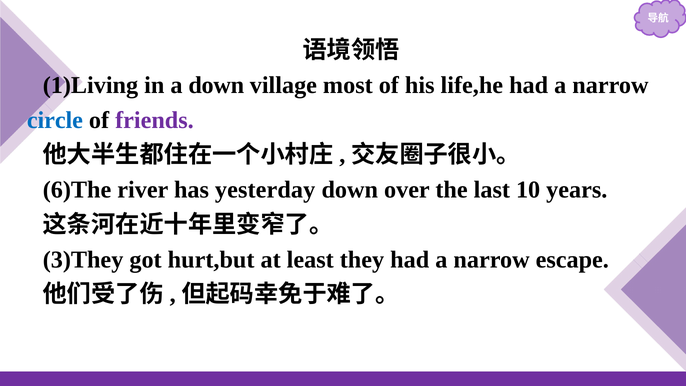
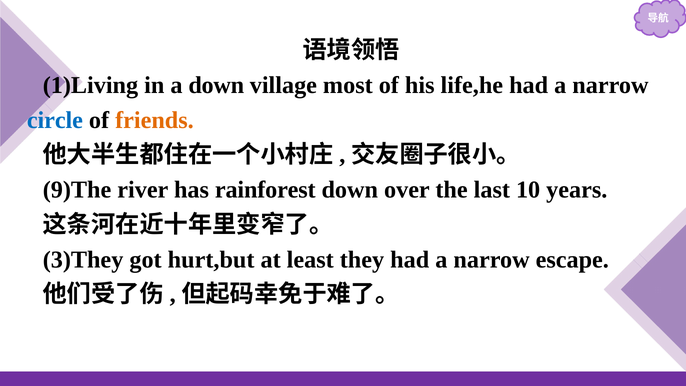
friends colour: purple -> orange
6)The: 6)The -> 9)The
yesterday: yesterday -> rainforest
